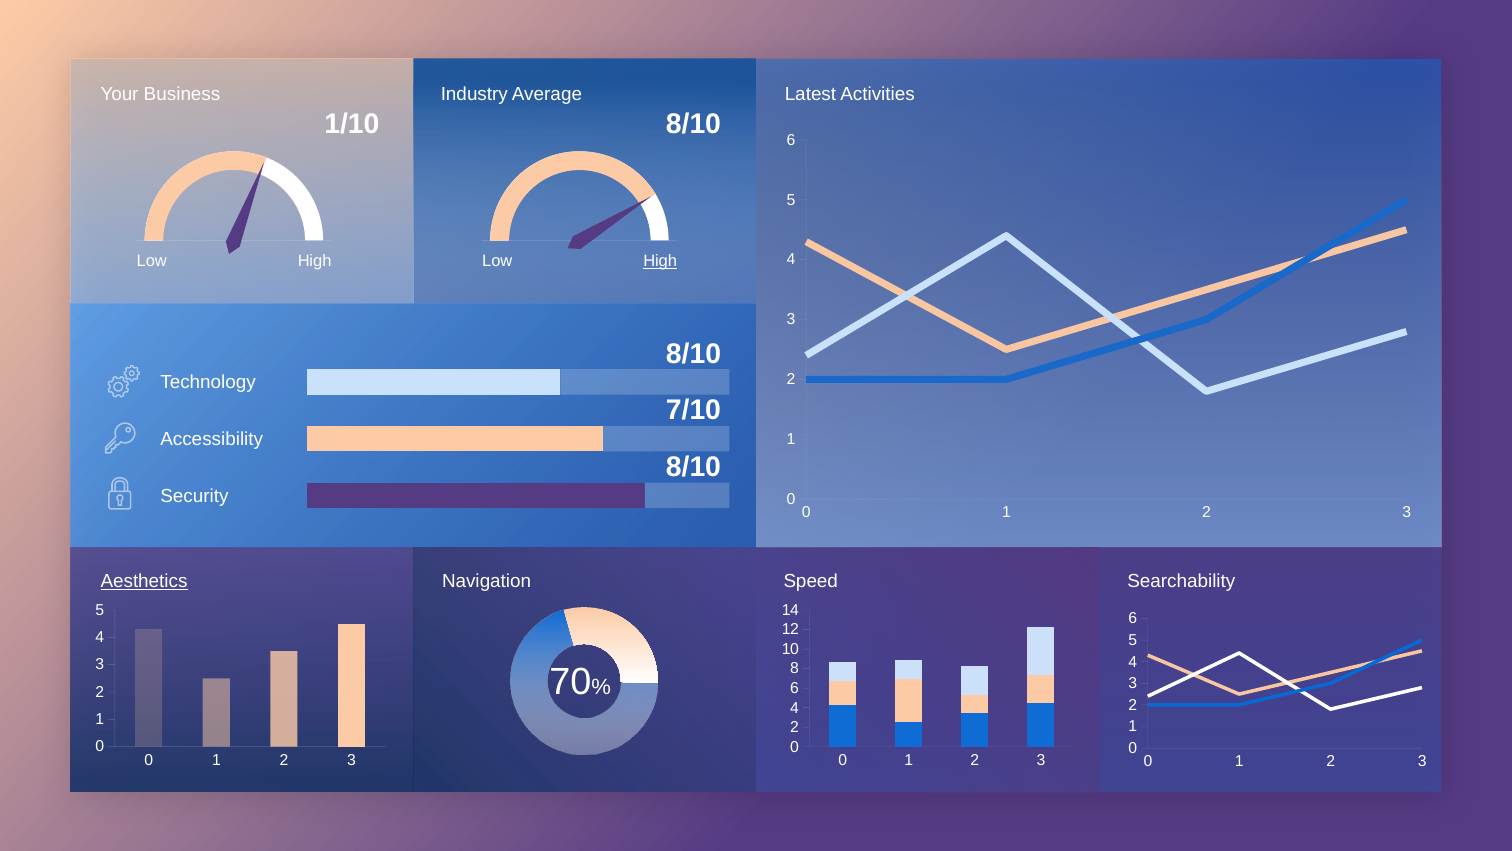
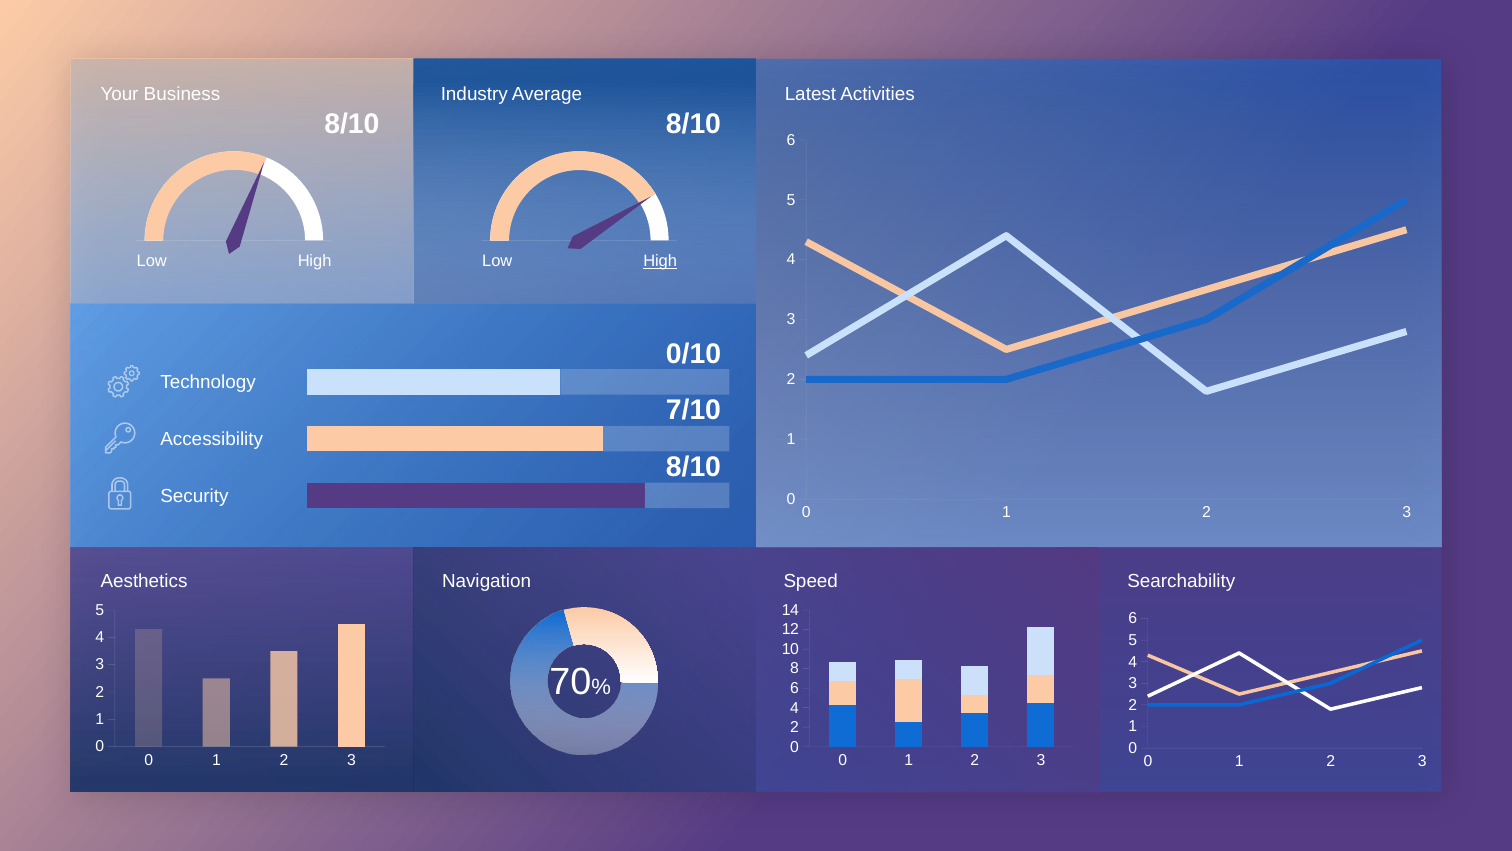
1/10 at (352, 124): 1/10 -> 8/10
8/10 at (693, 354): 8/10 -> 0/10
Aesthetics underline: present -> none
